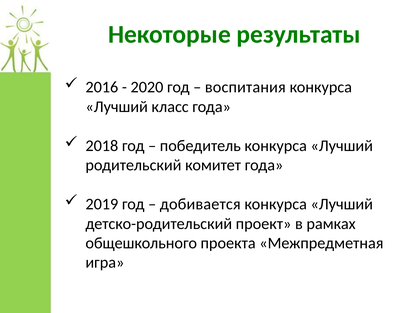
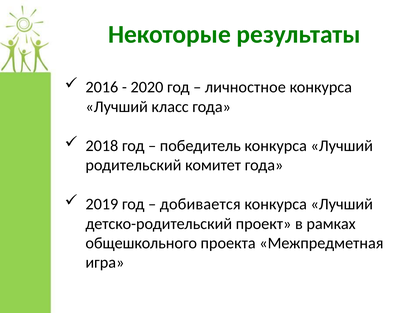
воспитания: воспитания -> личностное
